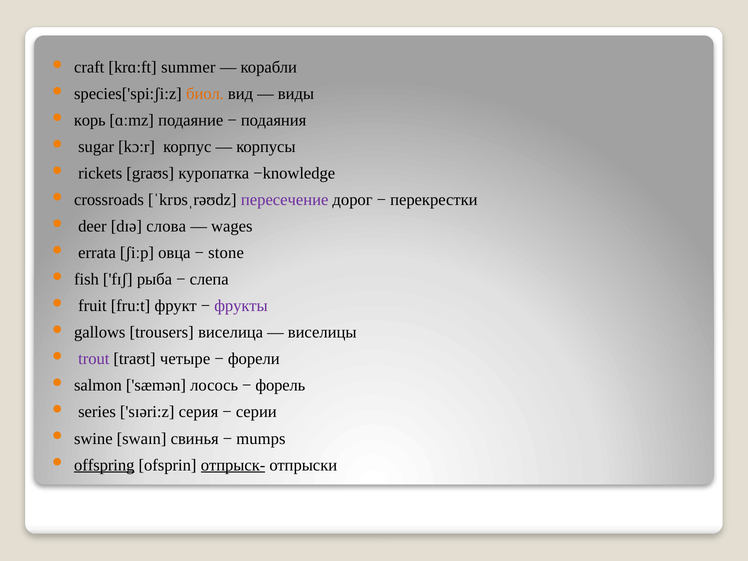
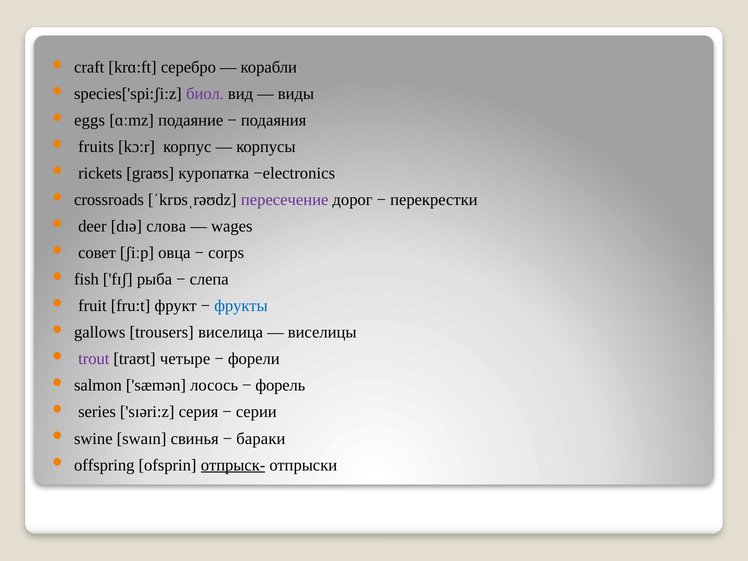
summer: summer -> серебро
биол colour: orange -> purple
корь: корь -> eggs
sugar: sugar -> fruits
−knowledge: −knowledge -> −electronics
errata: errata -> совет
stone: stone -> corps
фрукты colour: purple -> blue
mumps: mumps -> бараки
offspring underline: present -> none
